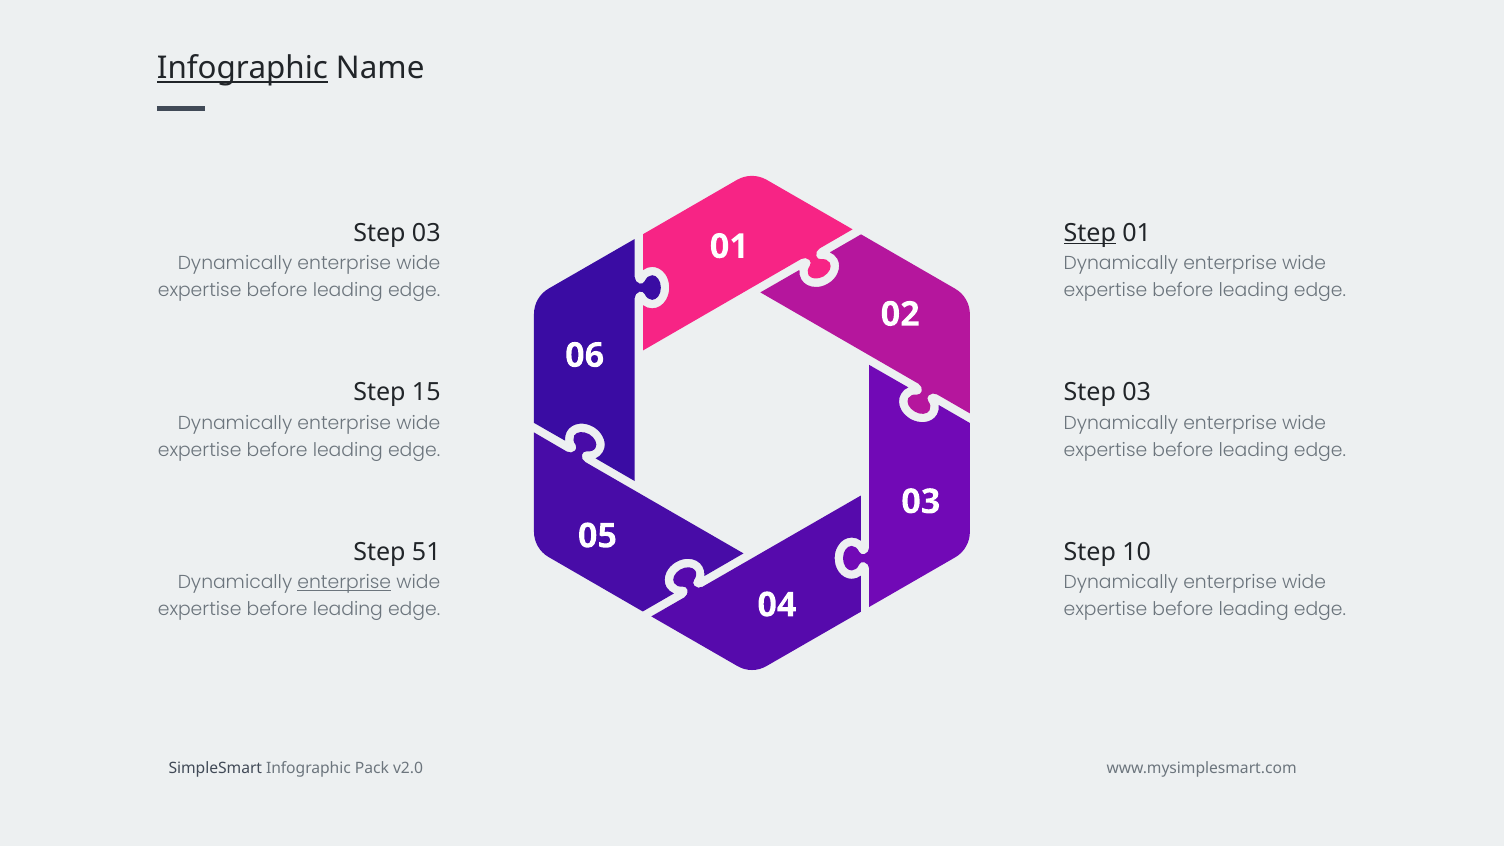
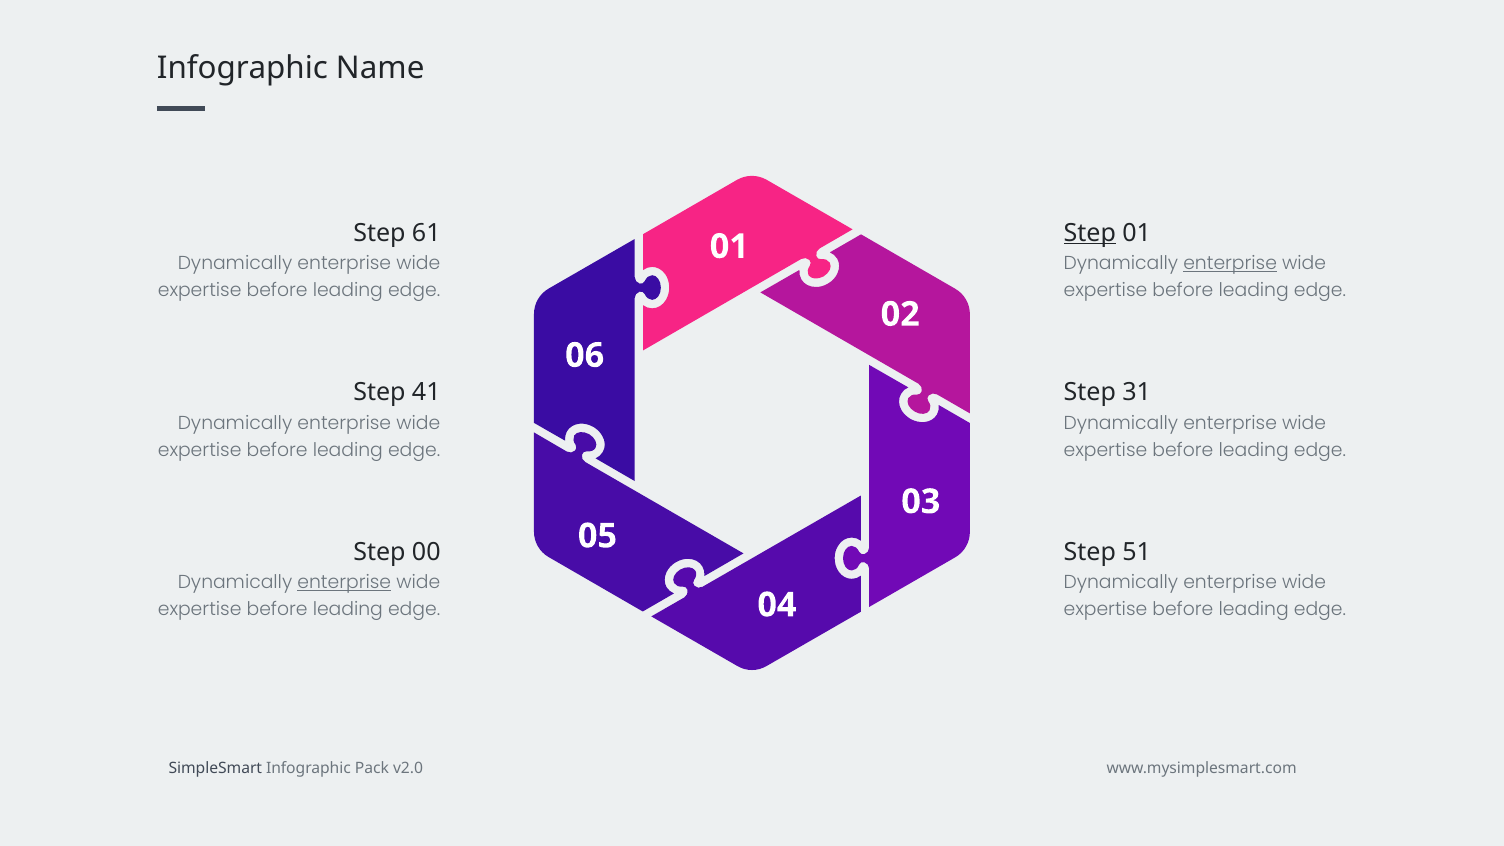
Infographic at (242, 69) underline: present -> none
03 at (426, 233): 03 -> 61
enterprise at (1230, 263) underline: none -> present
15: 15 -> 41
03 at (1137, 393): 03 -> 31
51: 51 -> 00
10: 10 -> 51
